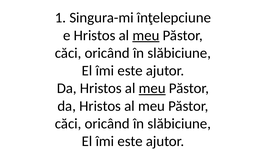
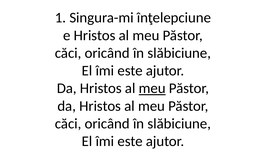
meu at (146, 36) underline: present -> none
